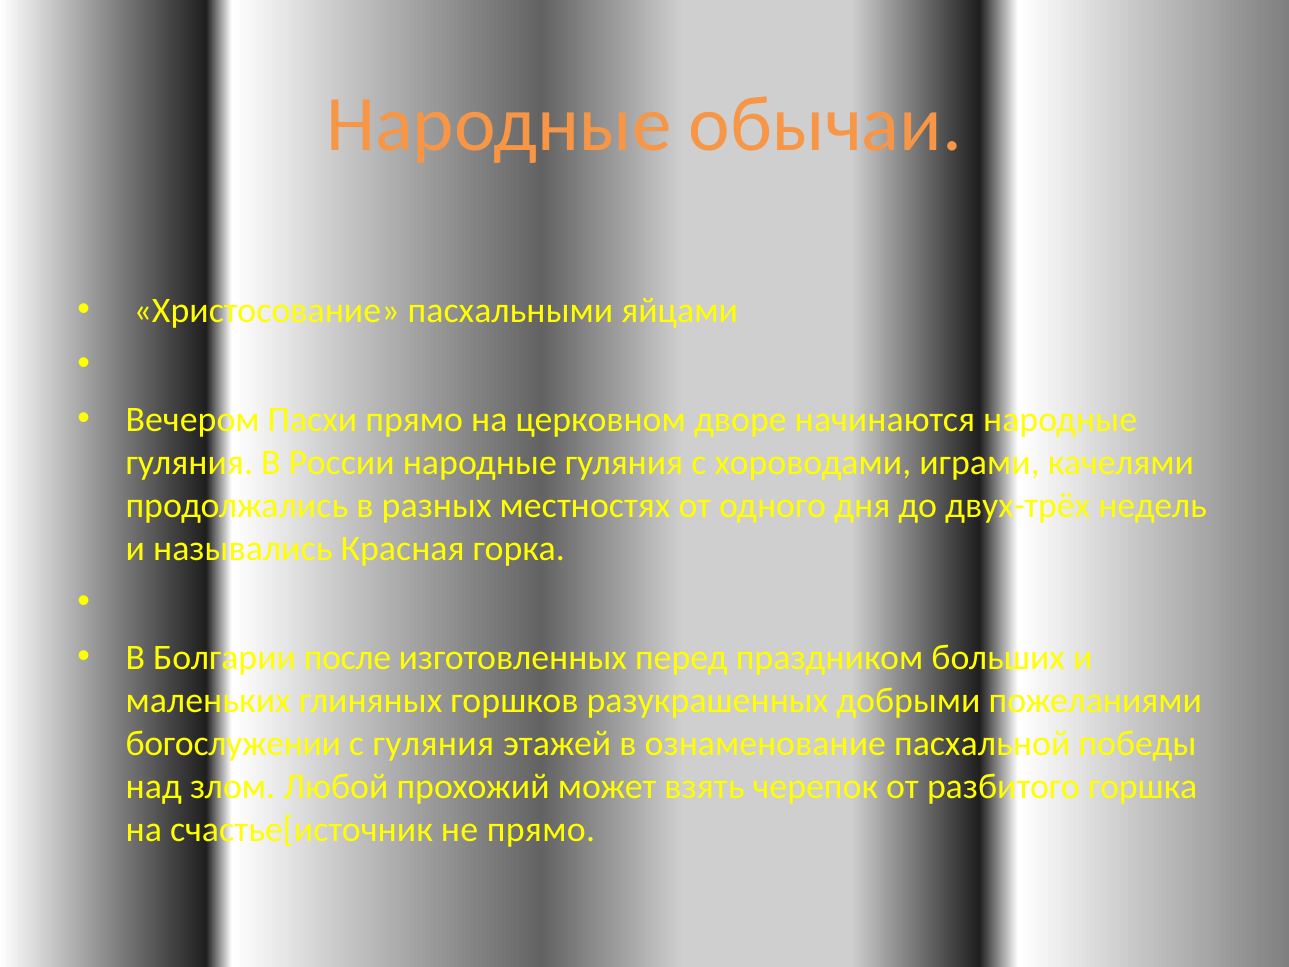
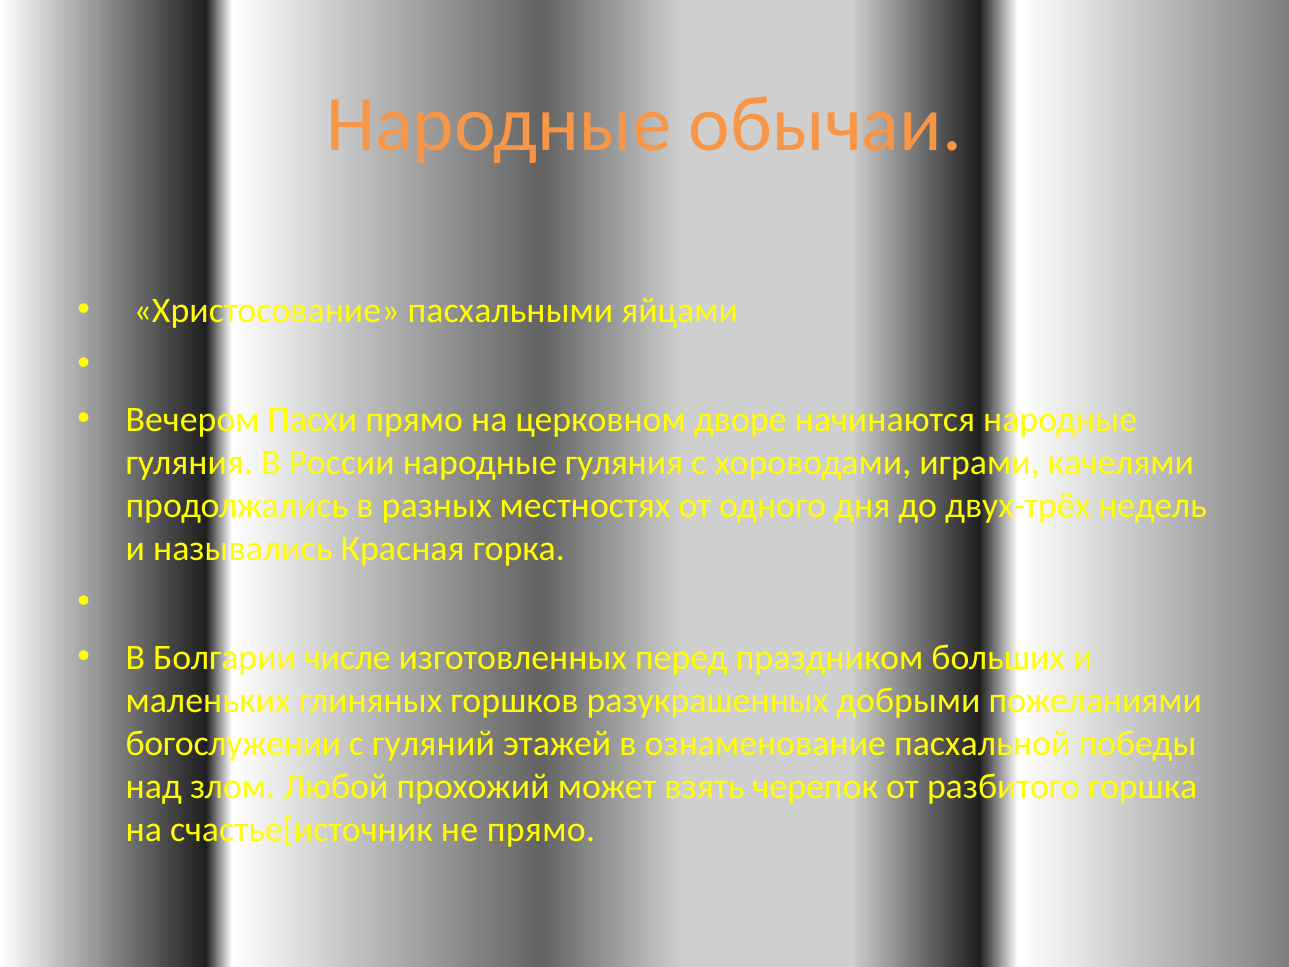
после: после -> числе
с гуляния: гуляния -> гуляний
